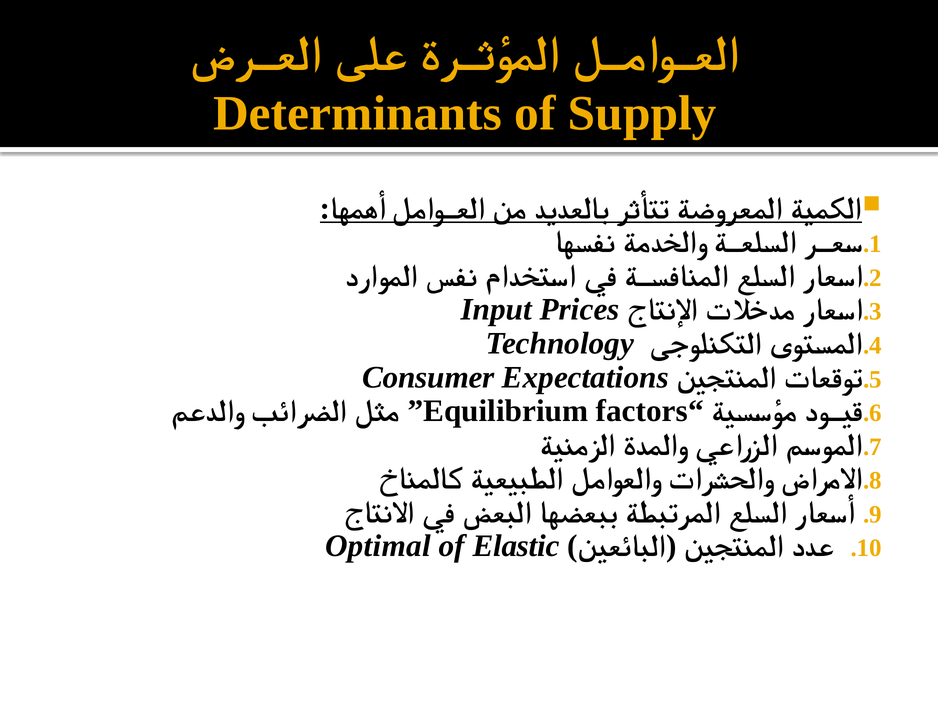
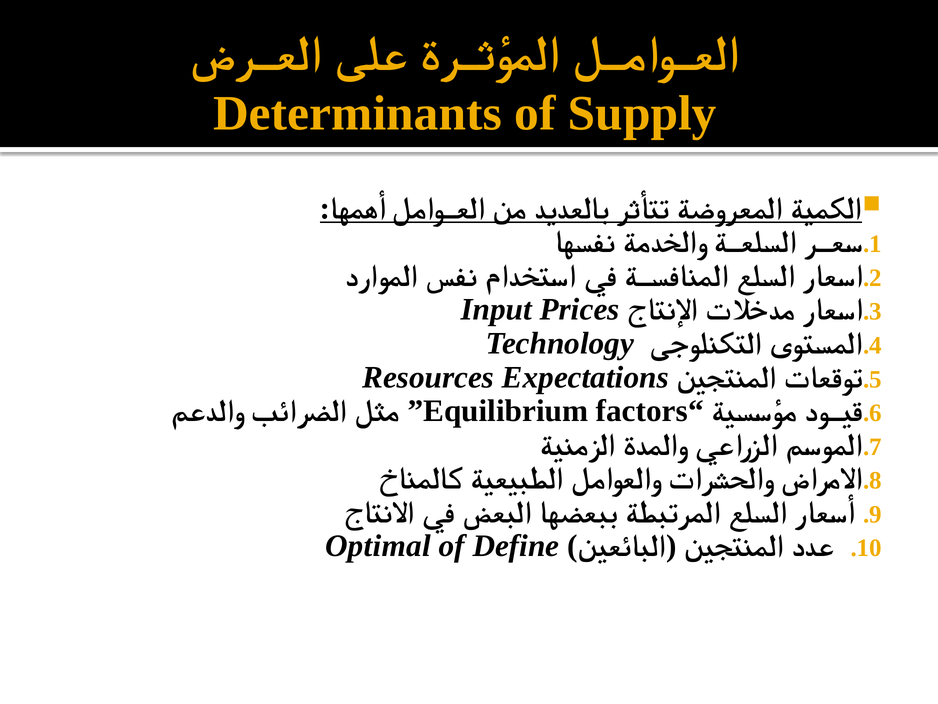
Consumer: Consumer -> Resources
Elastic: Elastic -> Define
